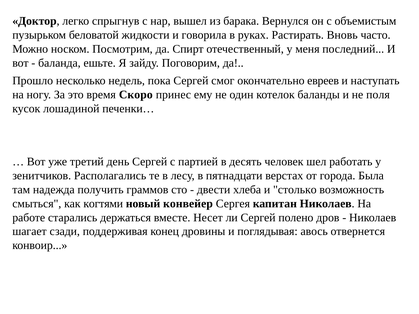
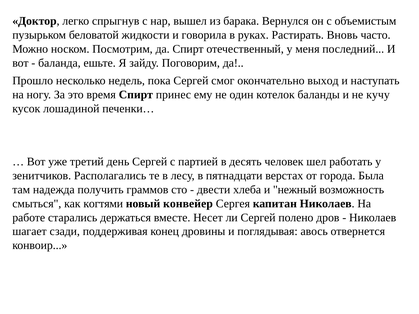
евреев: евреев -> выход
время Скоро: Скоро -> Спирт
поля: поля -> кучу
столько: столько -> нежный
